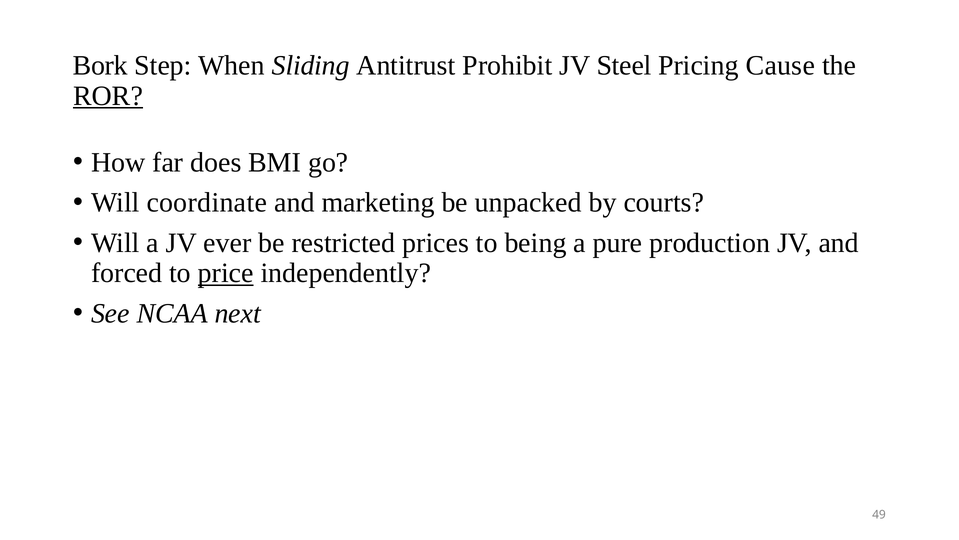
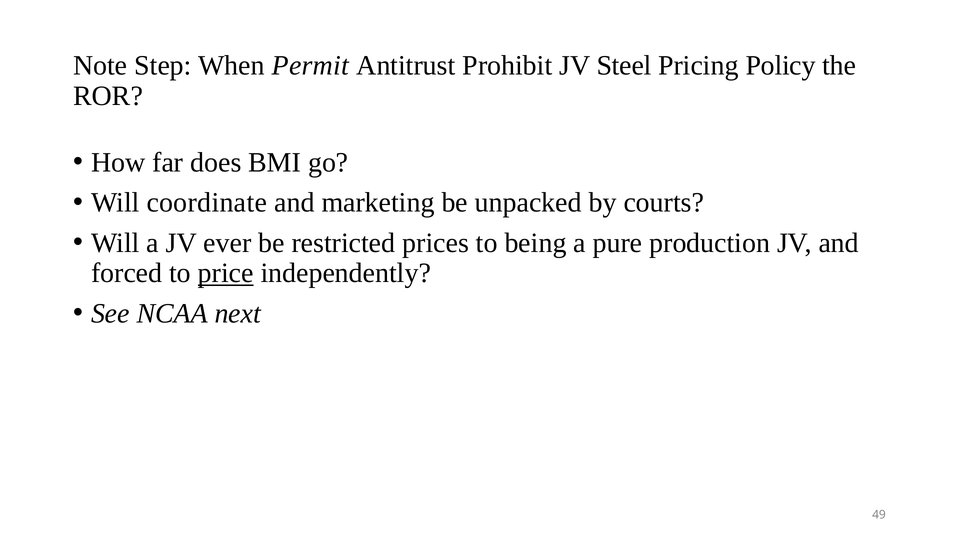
Bork: Bork -> Note
Sliding: Sliding -> Permit
Cause: Cause -> Policy
ROR underline: present -> none
